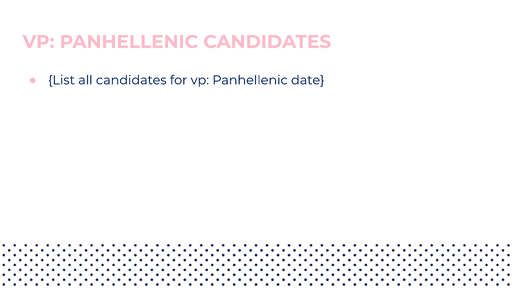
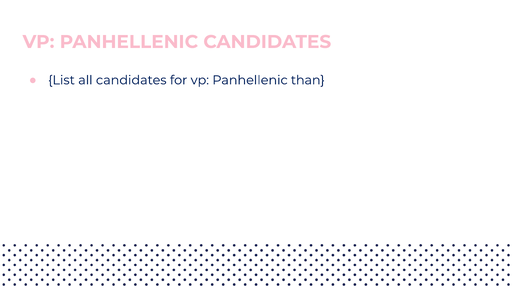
date: date -> than
